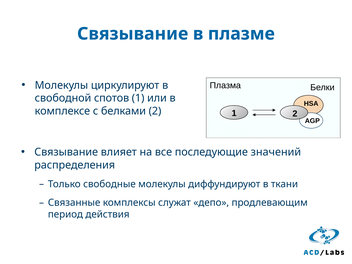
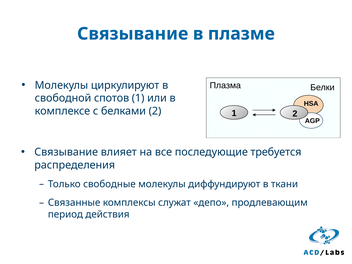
значений: значений -> требуется
